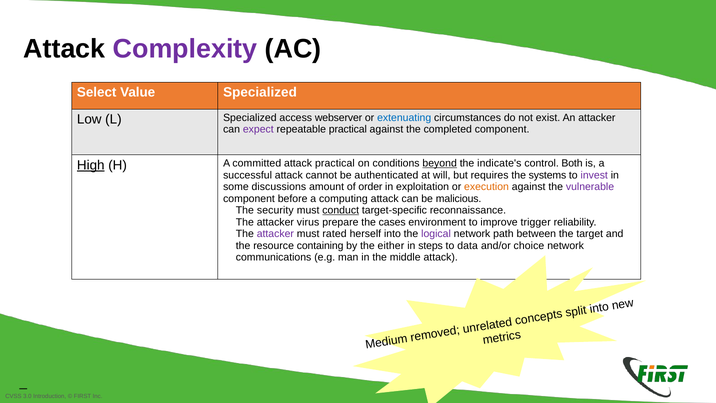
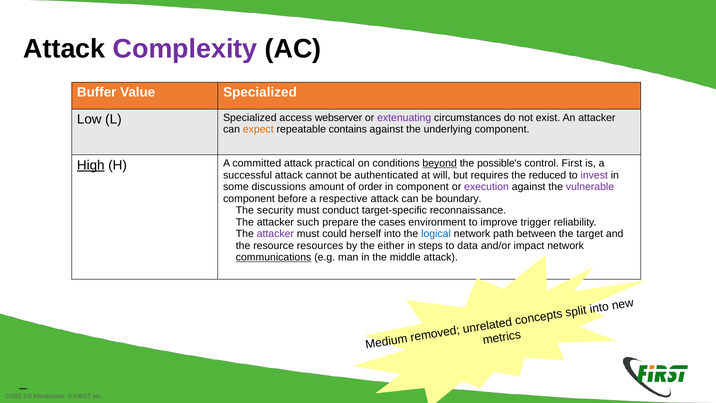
Select: Select -> Buffer
extenuating colour: blue -> purple
expect colour: purple -> orange
repeatable practical: practical -> contains
completed: completed -> underlying
indicate's: indicate's -> possible's
control Both: Both -> First
systems: systems -> reduced
in exploitation: exploitation -> component
execution colour: orange -> purple
computing: computing -> respective
malicious: malicious -> boundary
conduct underline: present -> none
virus: virus -> such
rated: rated -> could
logical colour: purple -> blue
containing: containing -> resources
choice: choice -> impact
communications underline: none -> present
